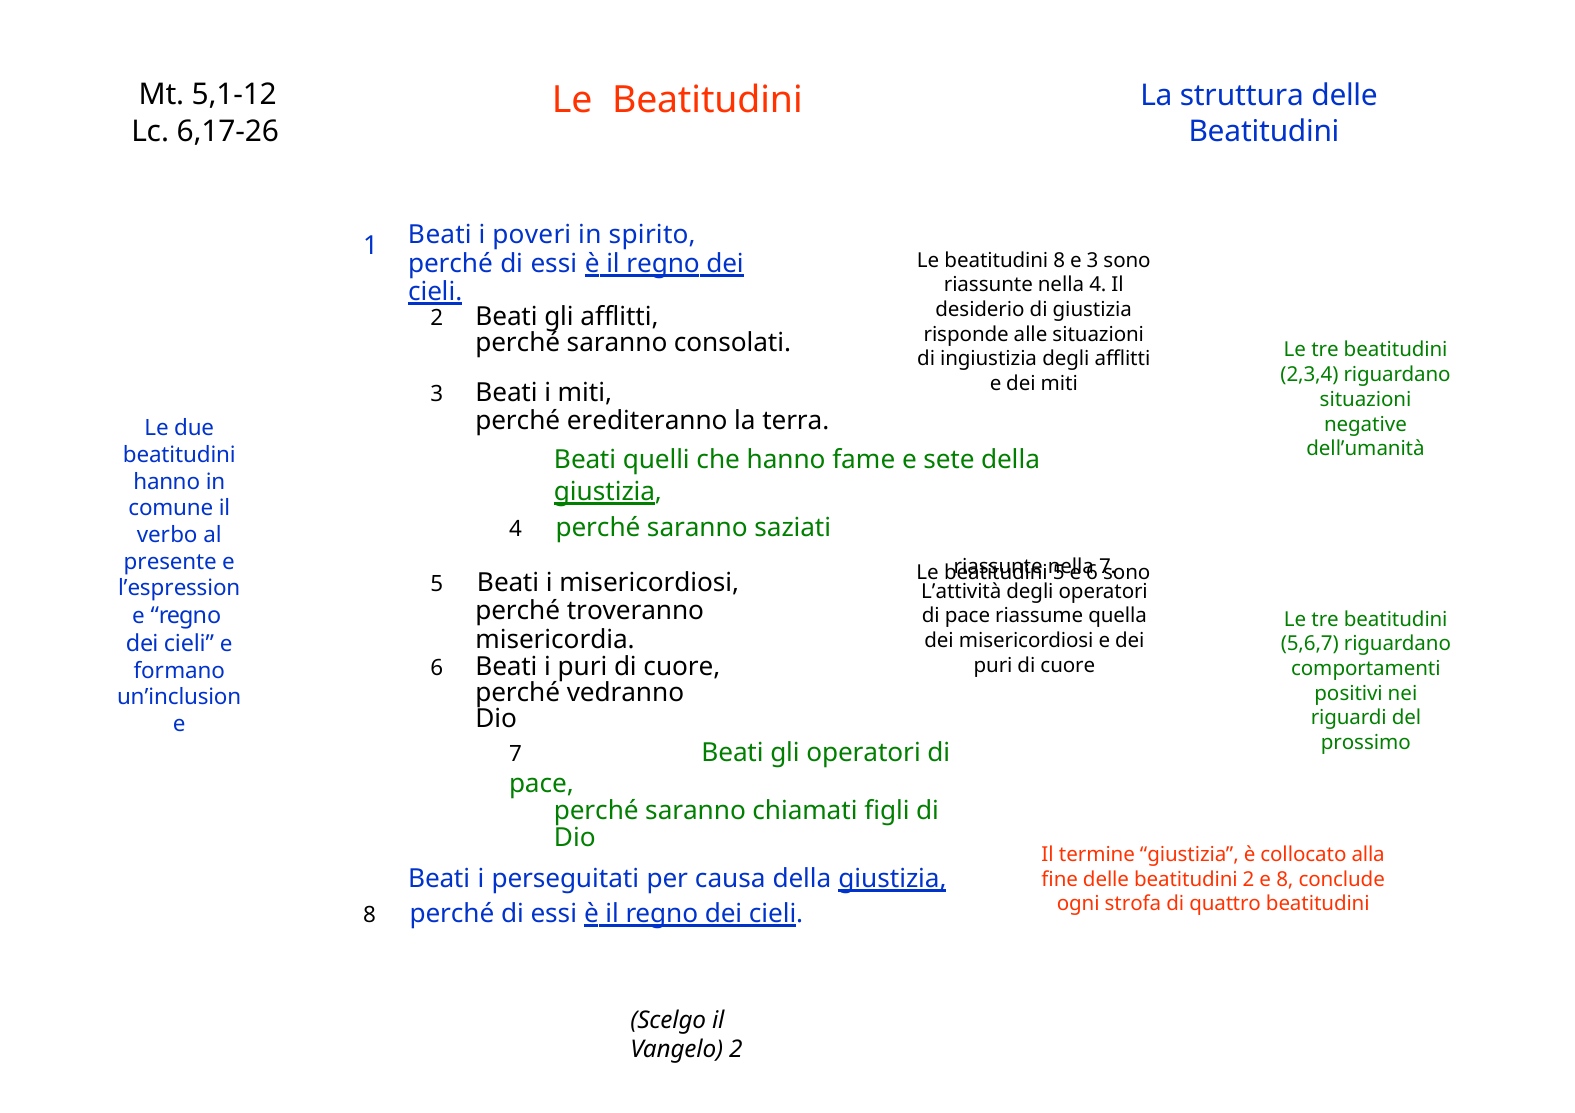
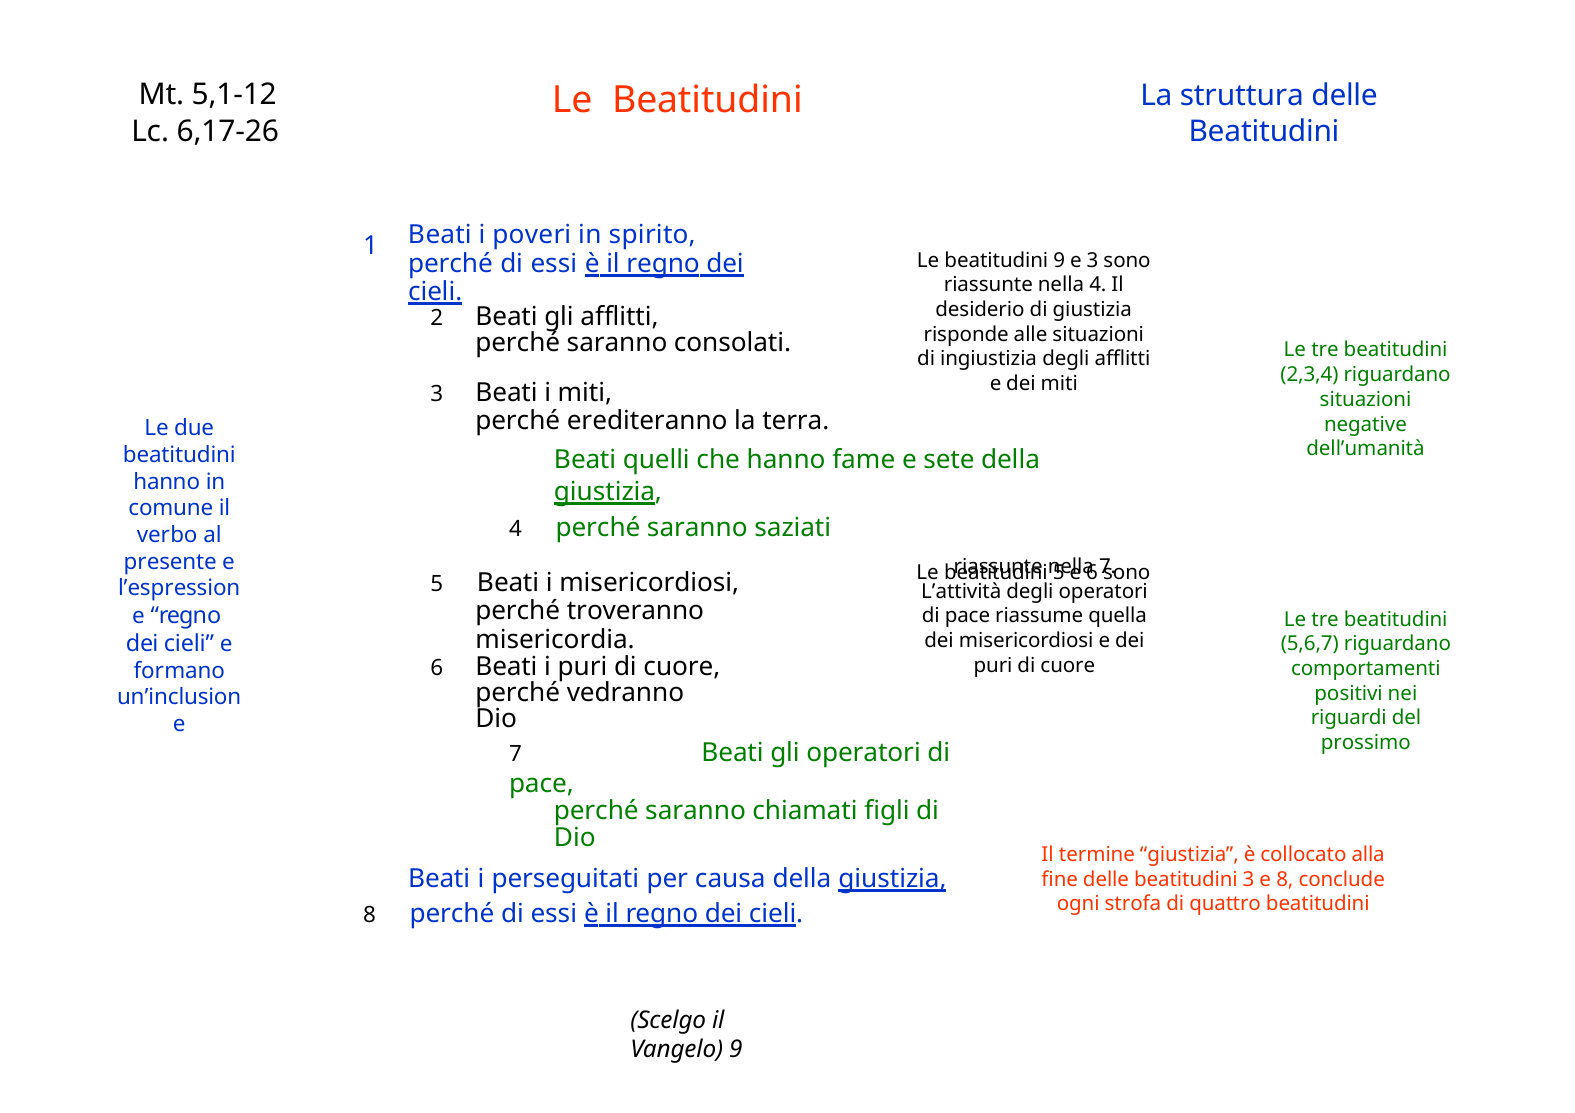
beatitudini 8: 8 -> 9
beatitudini 2: 2 -> 3
Vangelo 2: 2 -> 9
